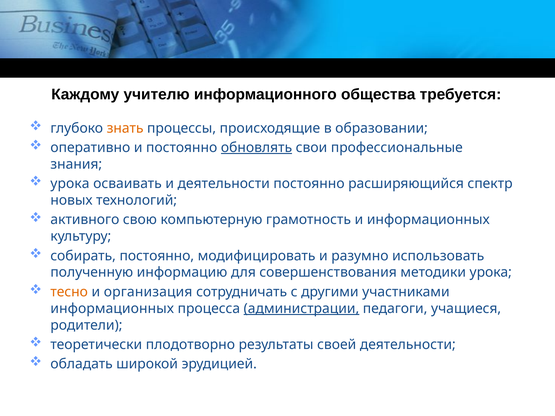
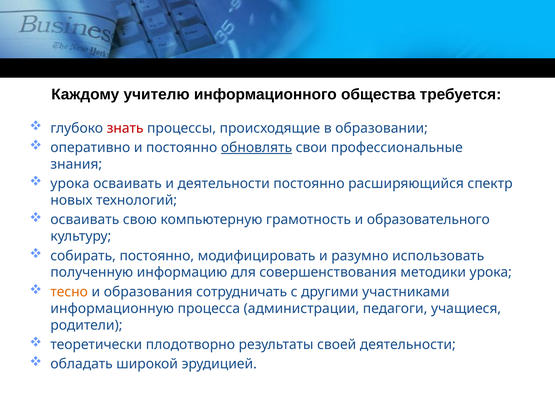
знать colour: orange -> red
активного at (85, 220): активного -> осваивать
и информационных: информационных -> образовательного
организация: организация -> образования
информационных at (112, 309): информационных -> информационную
администрации underline: present -> none
